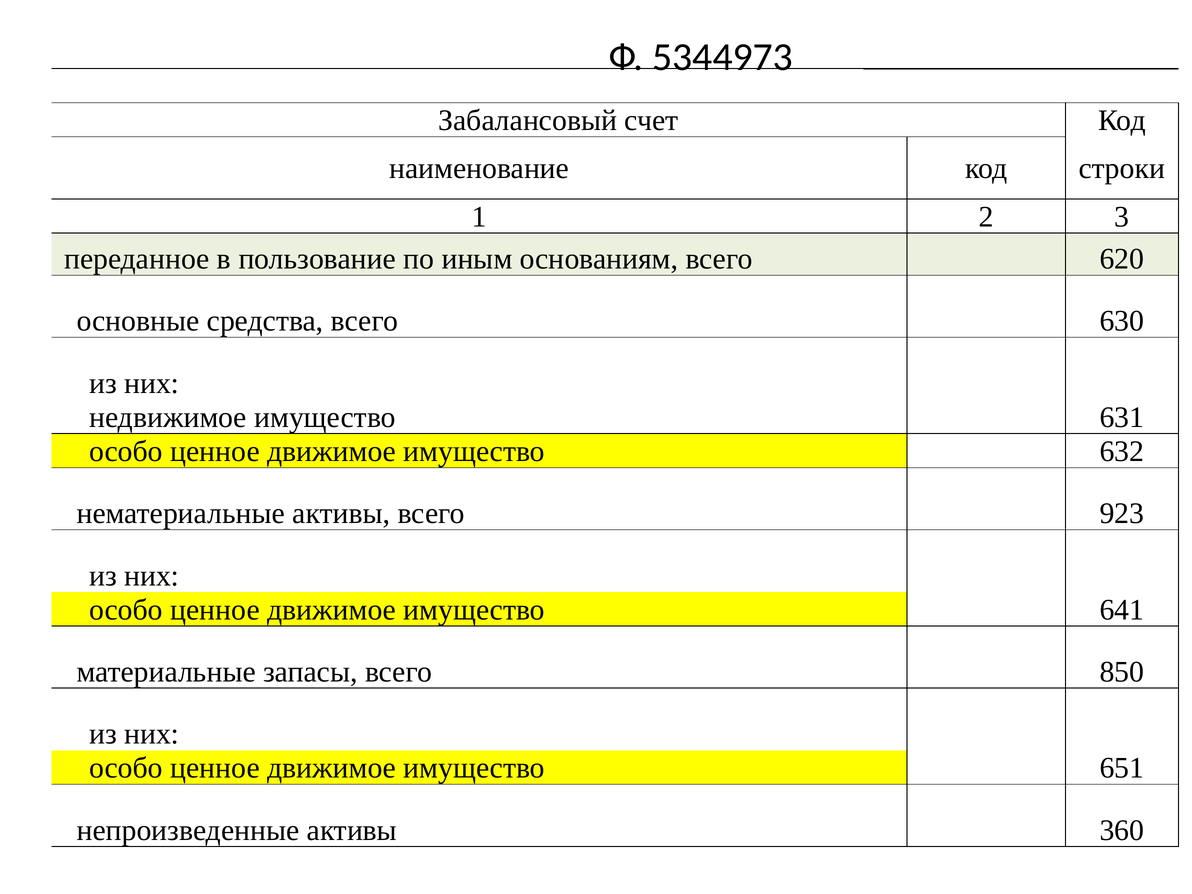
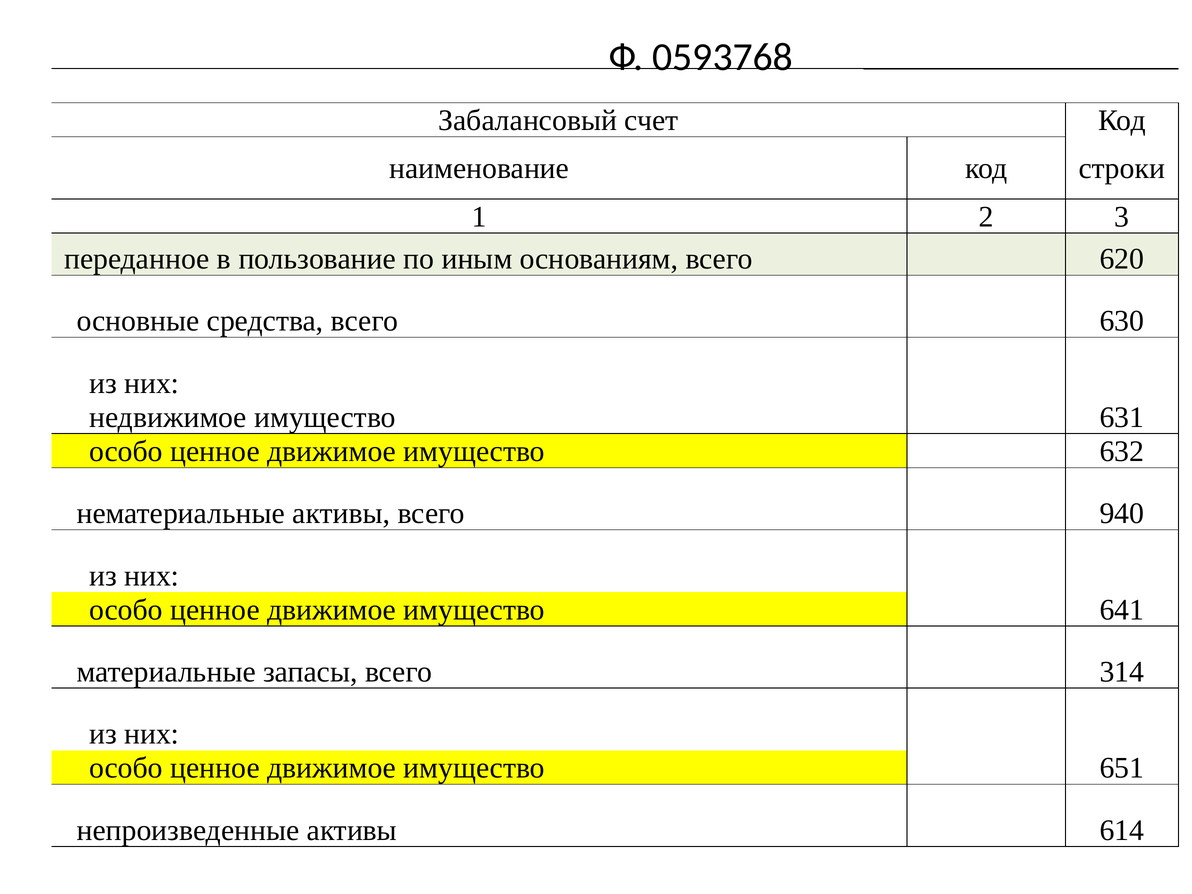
5344973: 5344973 -> 0593768
923: 923 -> 940
850: 850 -> 314
360: 360 -> 614
